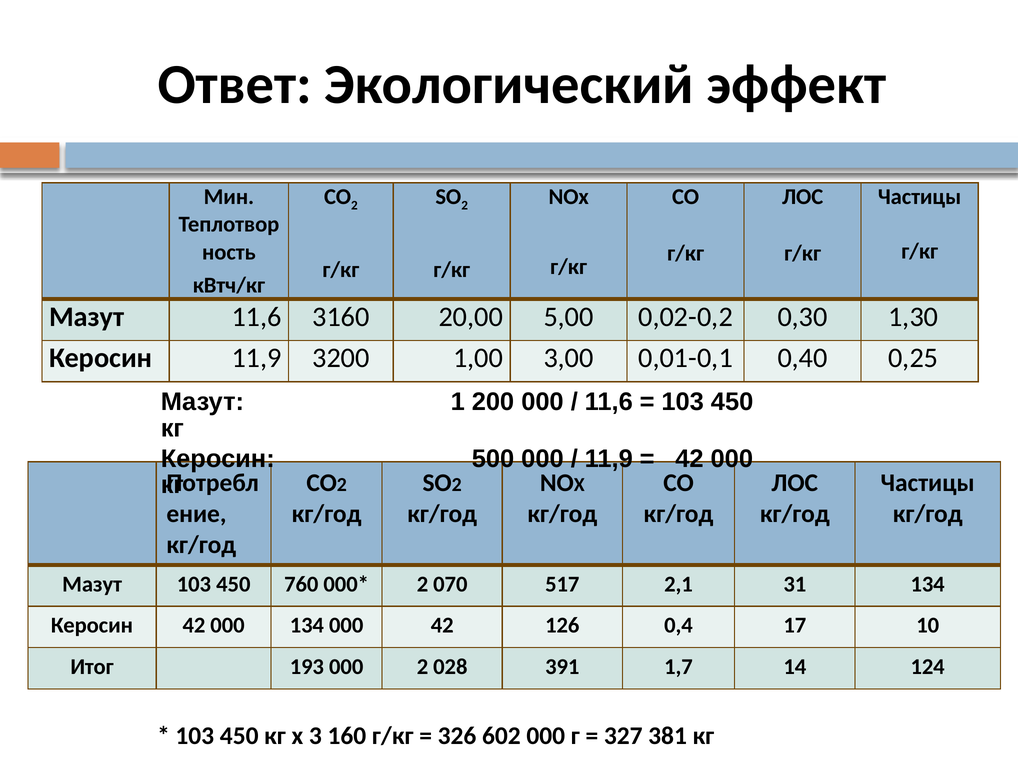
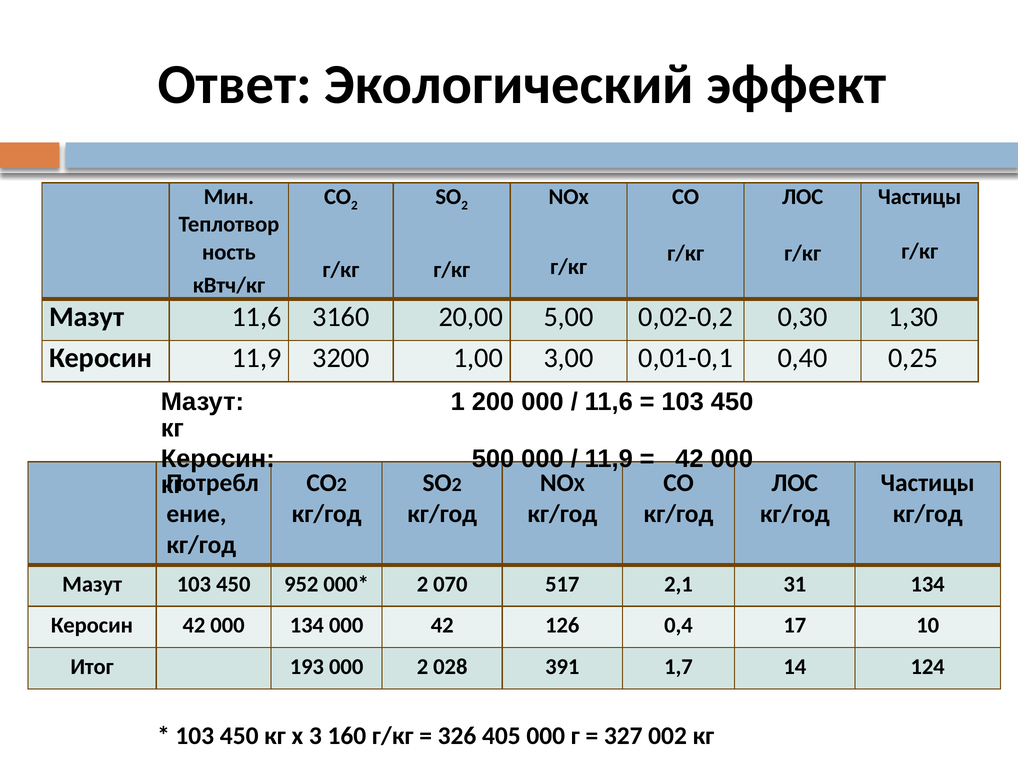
760: 760 -> 952
602: 602 -> 405
381: 381 -> 002
